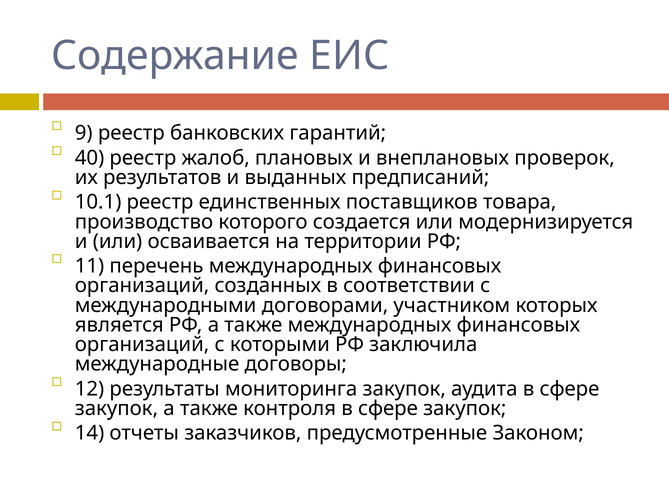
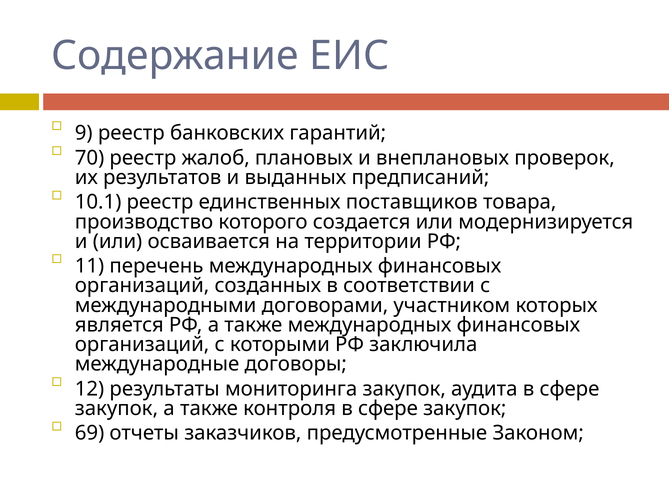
40: 40 -> 70
14: 14 -> 69
